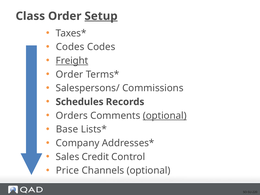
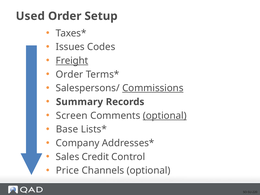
Class: Class -> Used
Setup underline: present -> none
Codes at (70, 47): Codes -> Issues
Commissions underline: none -> present
Schedules: Schedules -> Summary
Orders: Orders -> Screen
